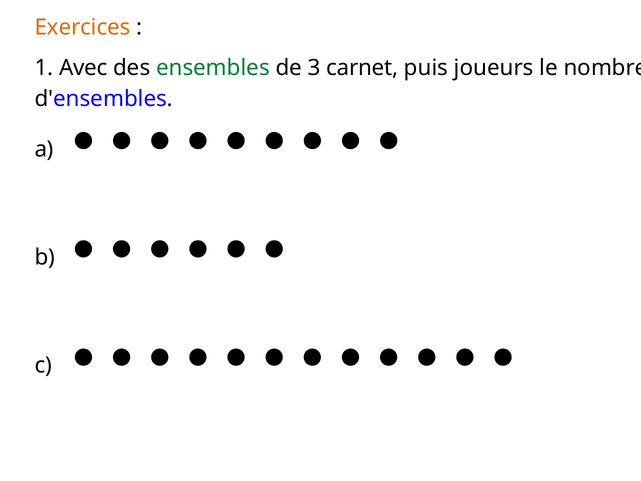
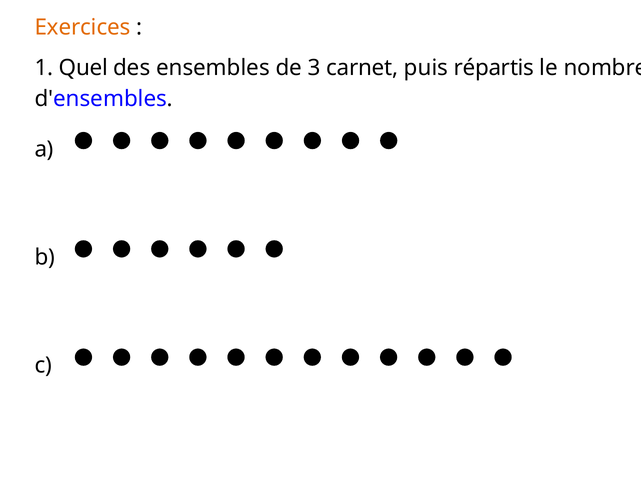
Avec: Avec -> Quel
ensembles colour: green -> black
joueurs: joueurs -> répartis
